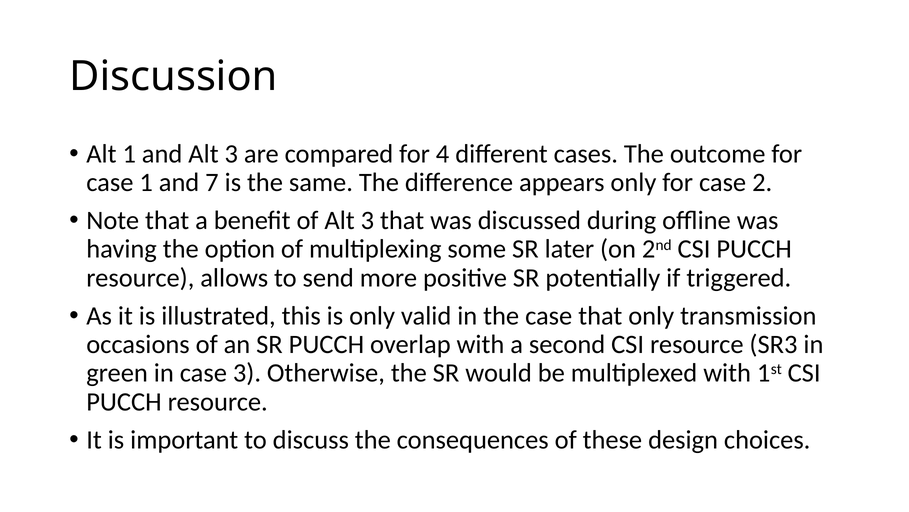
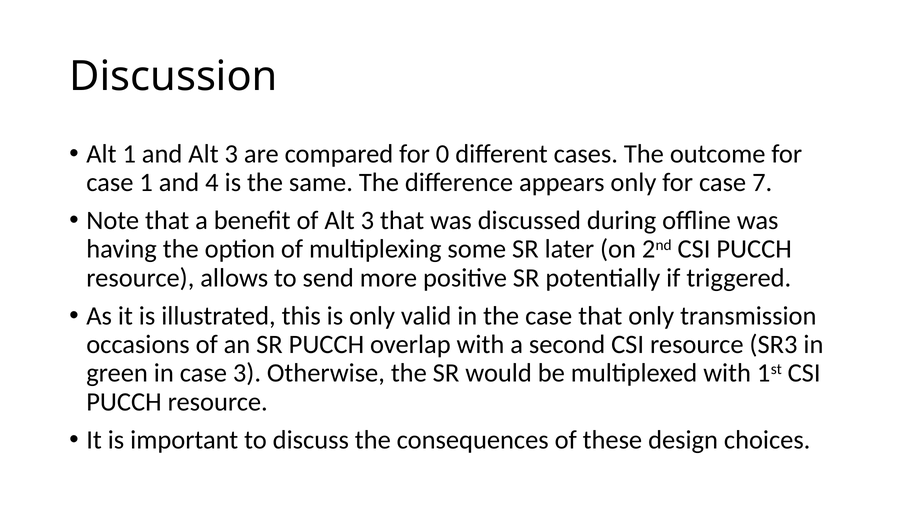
4: 4 -> 0
7: 7 -> 4
2: 2 -> 7
